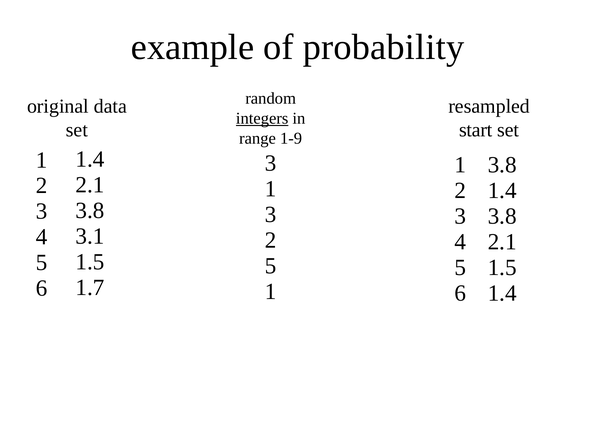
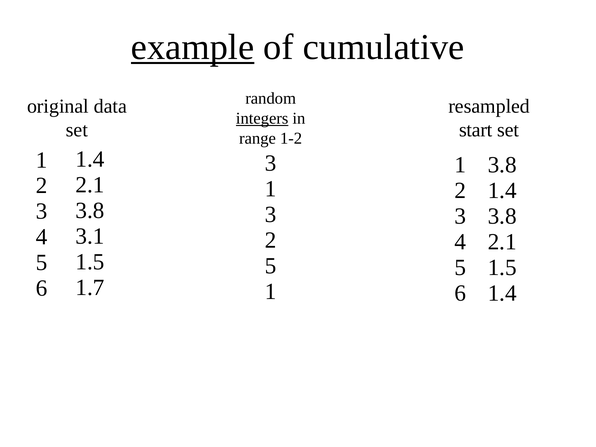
example underline: none -> present
probability: probability -> cumulative
1-9: 1-9 -> 1-2
